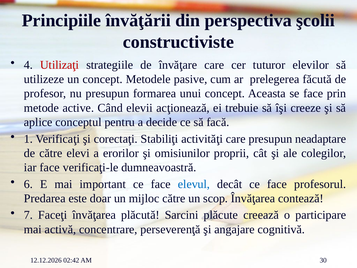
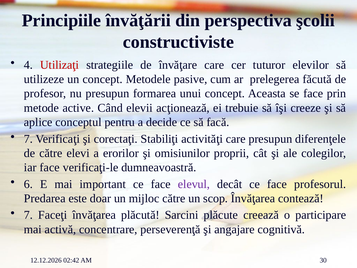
1 at (28, 139): 1 -> 7
neadaptare: neadaptare -> diferenţele
elevul colour: blue -> purple
